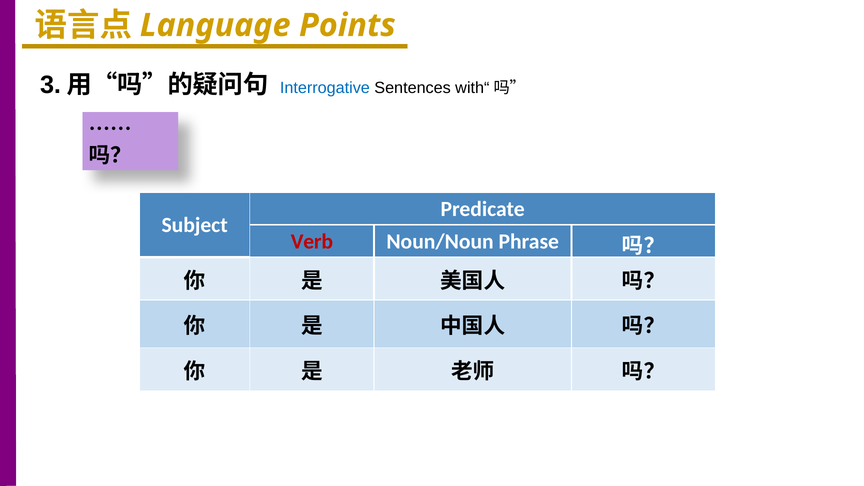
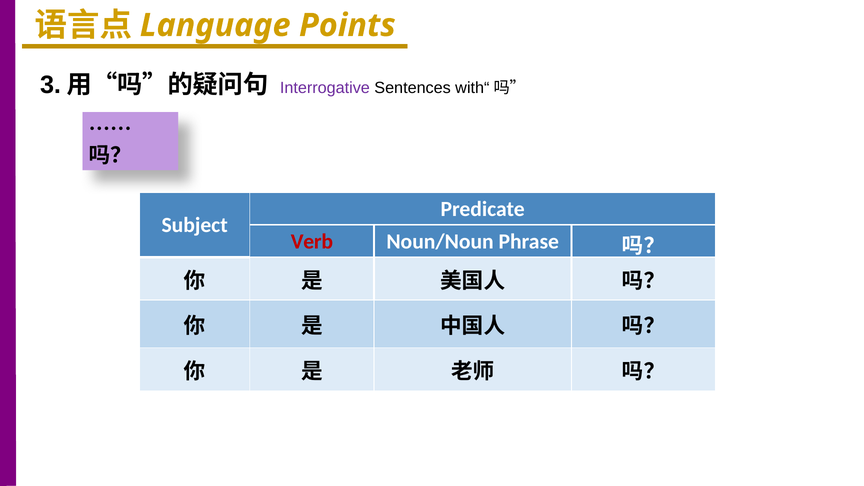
Interrogative colour: blue -> purple
